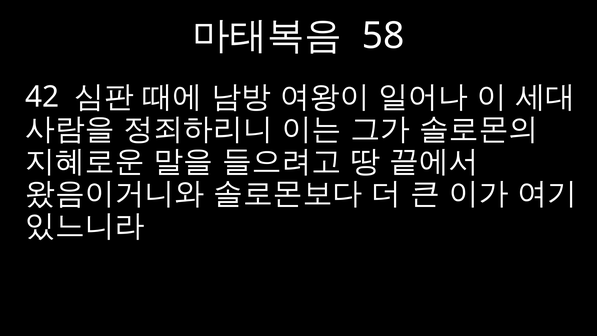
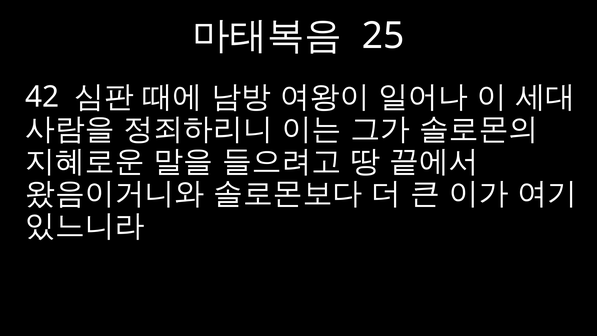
58: 58 -> 25
